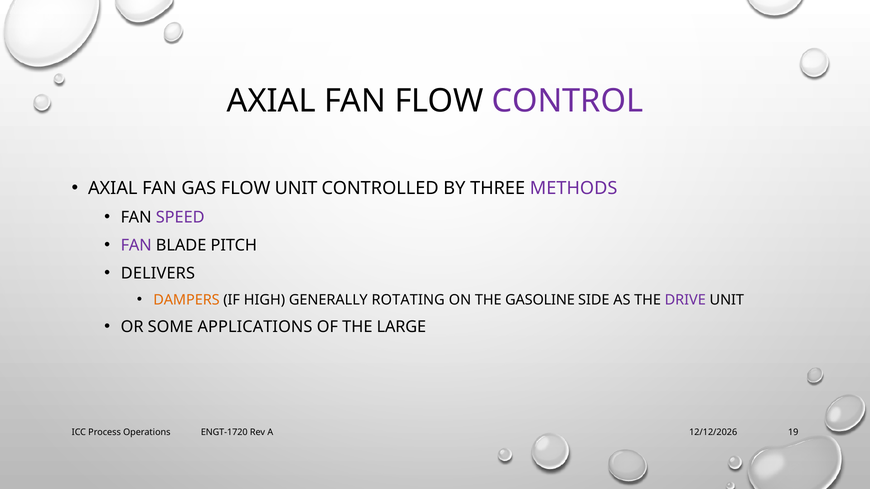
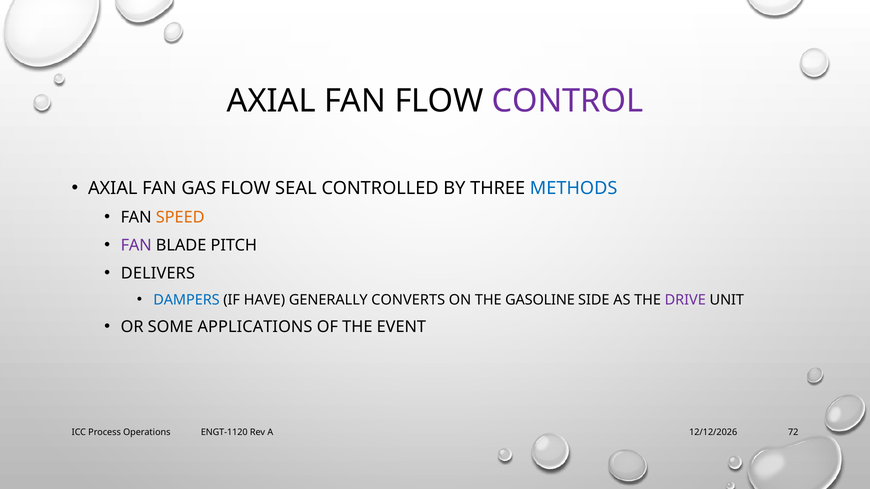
FLOW UNIT: UNIT -> SEAL
METHODS colour: purple -> blue
SPEED colour: purple -> orange
DAMPERS colour: orange -> blue
HIGH: HIGH -> HAVE
ROTATING: ROTATING -> CONVERTS
LARGE: LARGE -> EVENT
ENGT-1720: ENGT-1720 -> ENGT-1120
19: 19 -> 72
